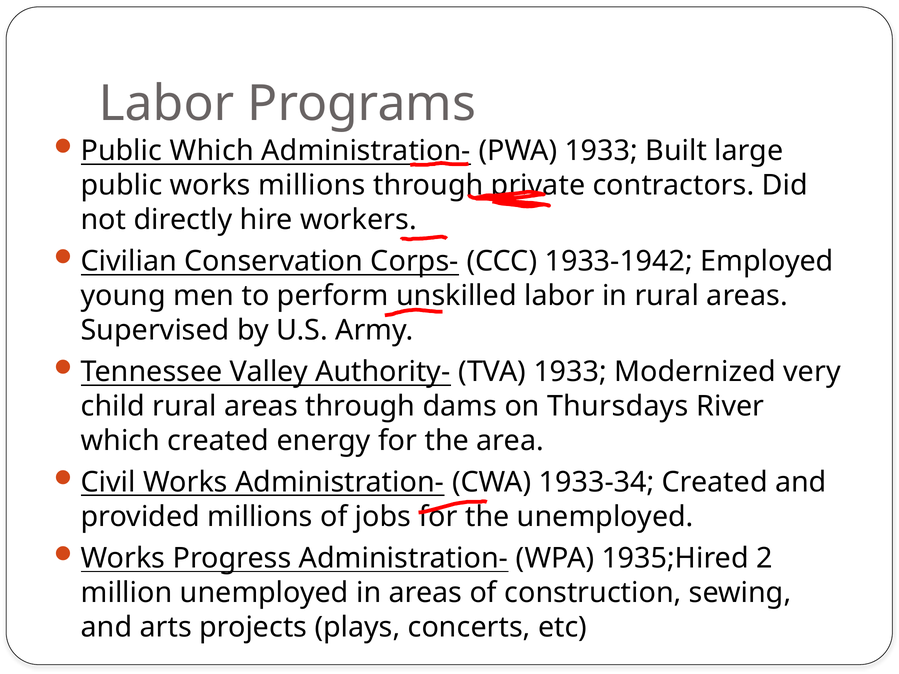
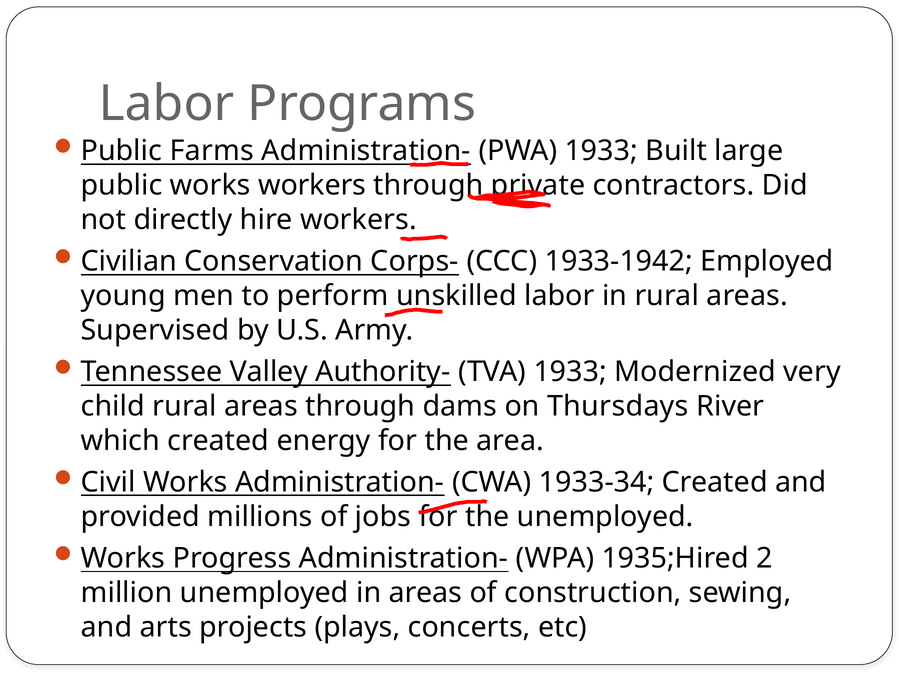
Public Which: Which -> Farms
works millions: millions -> workers
